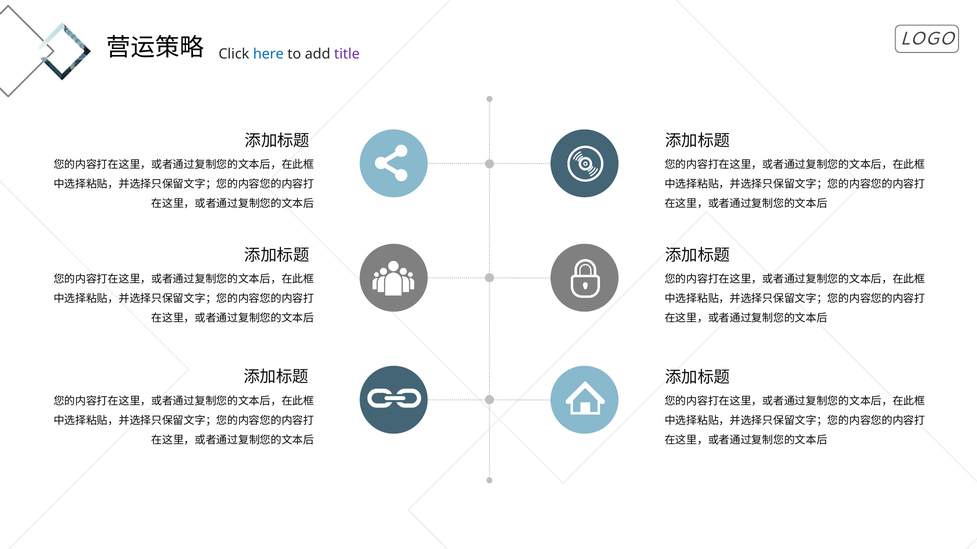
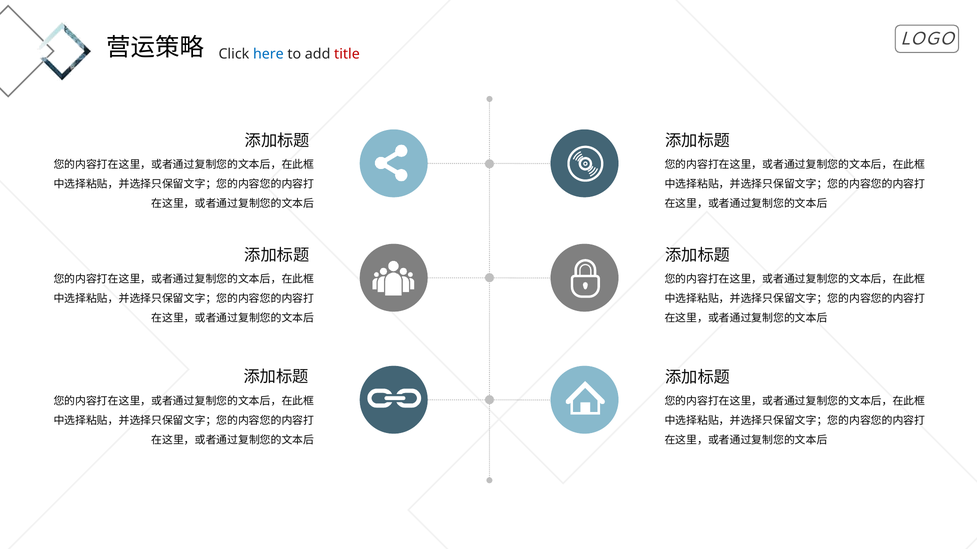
title colour: purple -> red
